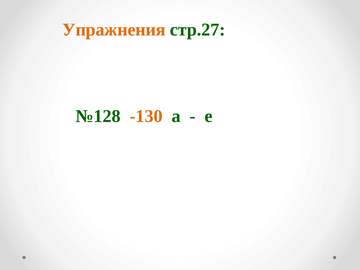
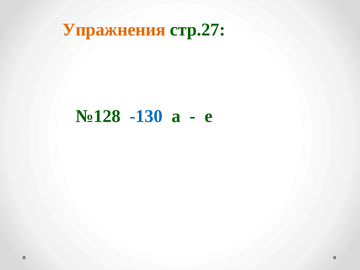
-130 colour: orange -> blue
